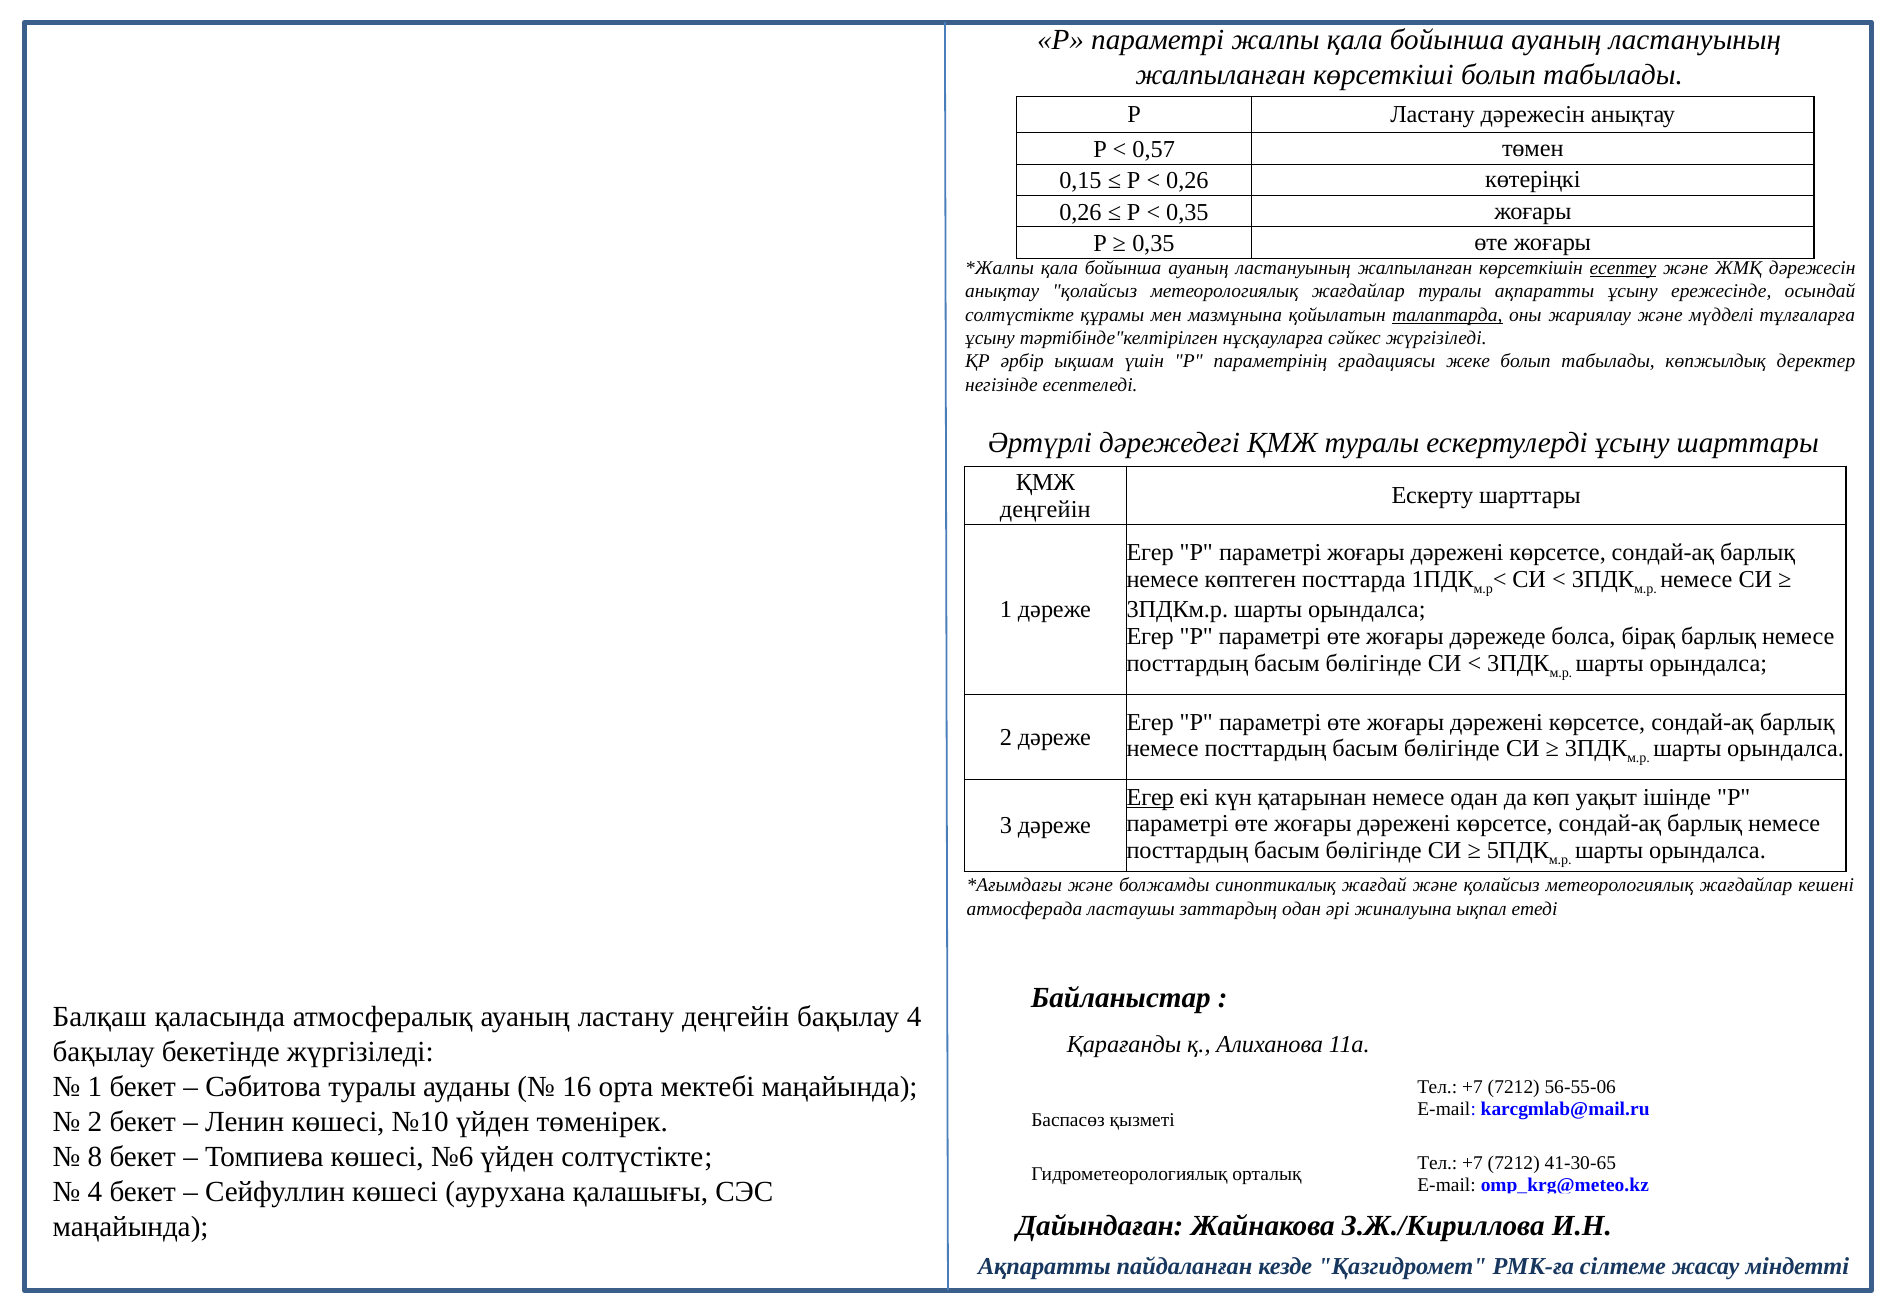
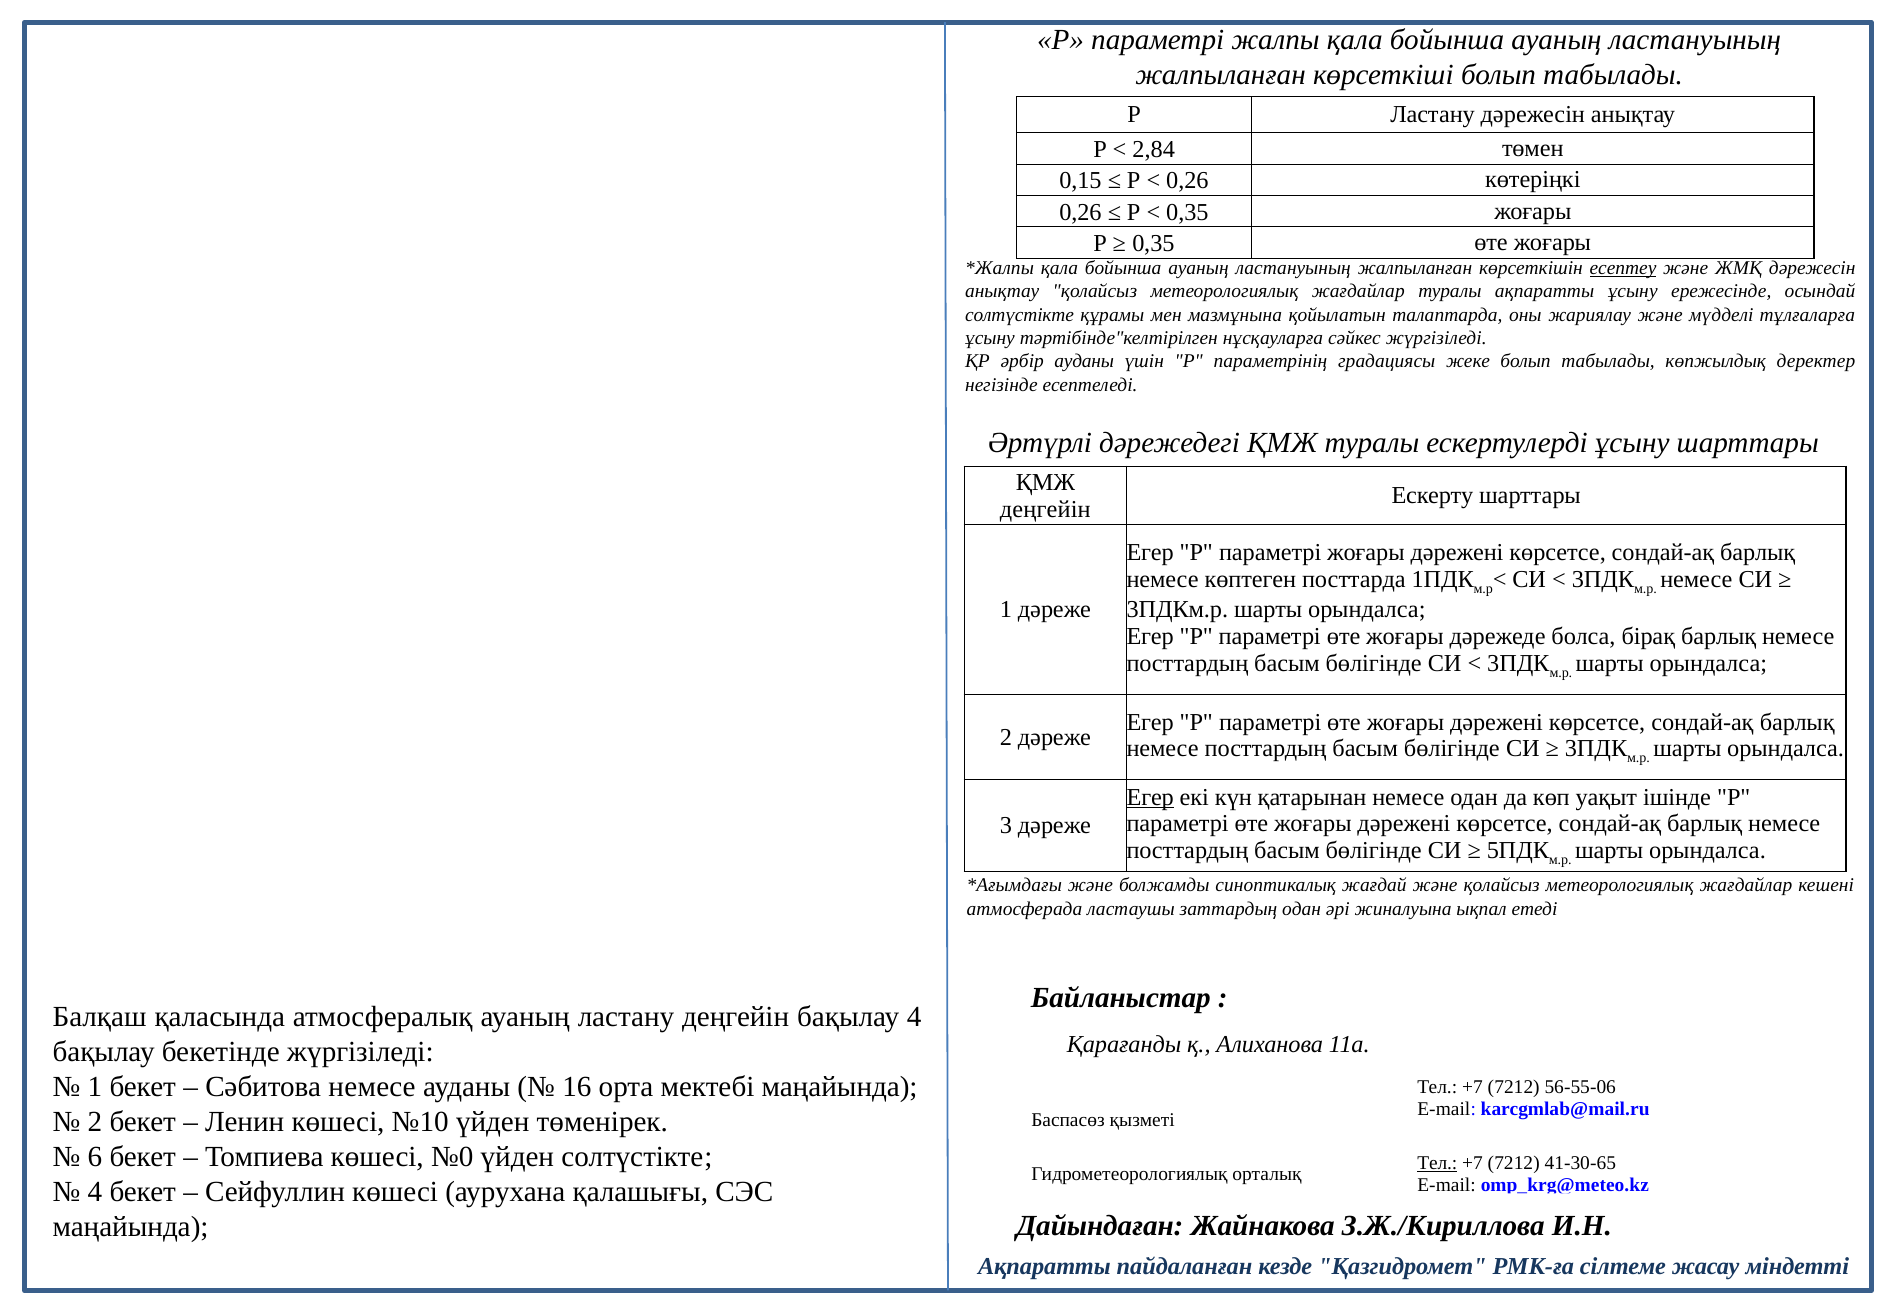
0,57: 0,57 -> 2,84
талаптарда underline: present -> none
әрбір ықшам: ықшам -> ауданы
Сәбитова туралы: туралы -> немесе
8: 8 -> 6
№6: №6 -> №0
Тел at (1437, 1163) underline: none -> present
